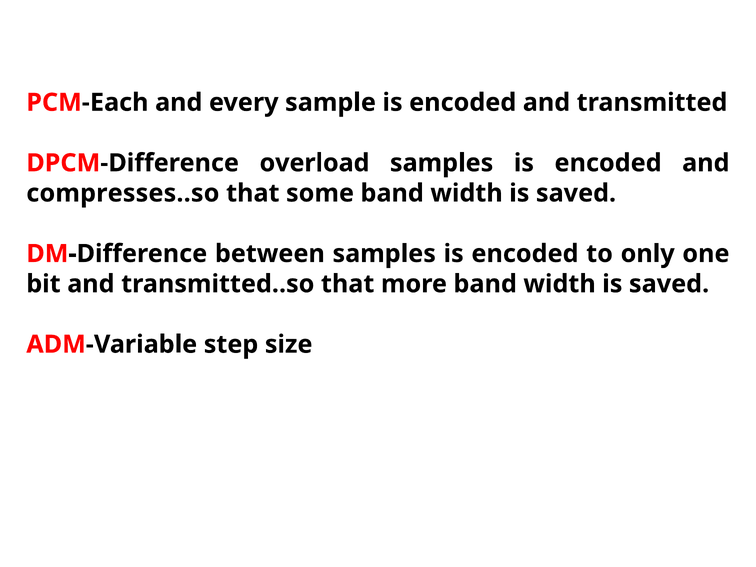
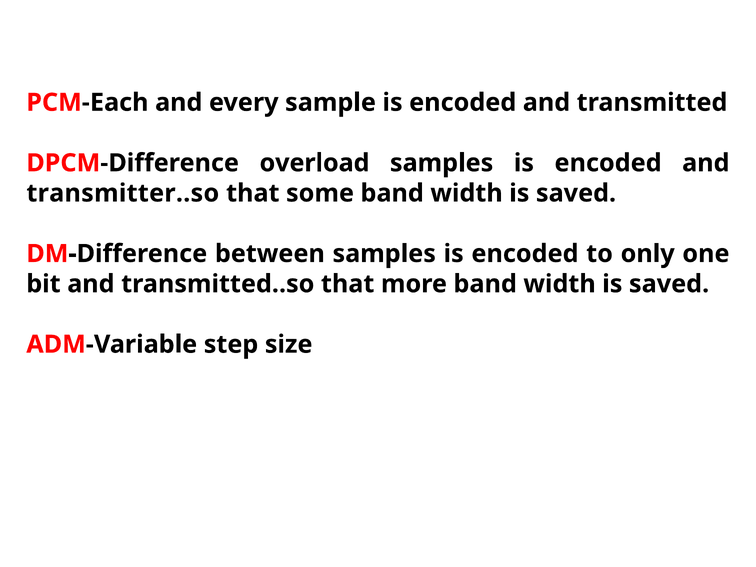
compresses..so: compresses..so -> transmitter..so
